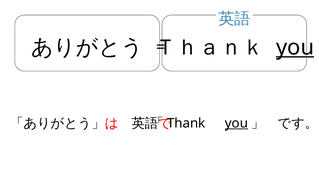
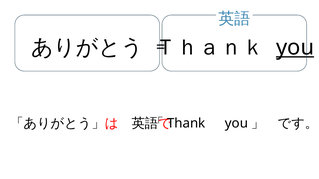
you at (236, 123) underline: present -> none
